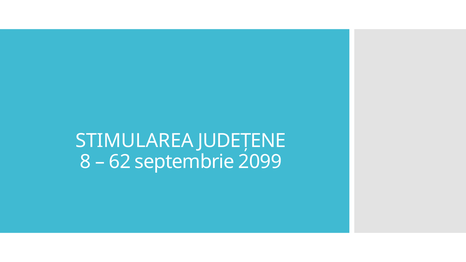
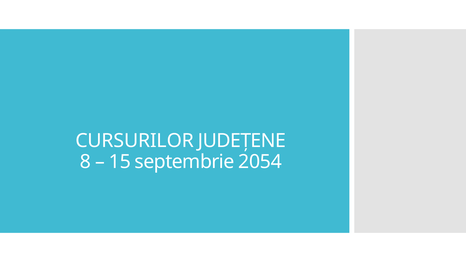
STIMULAREA: STIMULAREA -> CURSURILOR
62: 62 -> 15
2099: 2099 -> 2054
